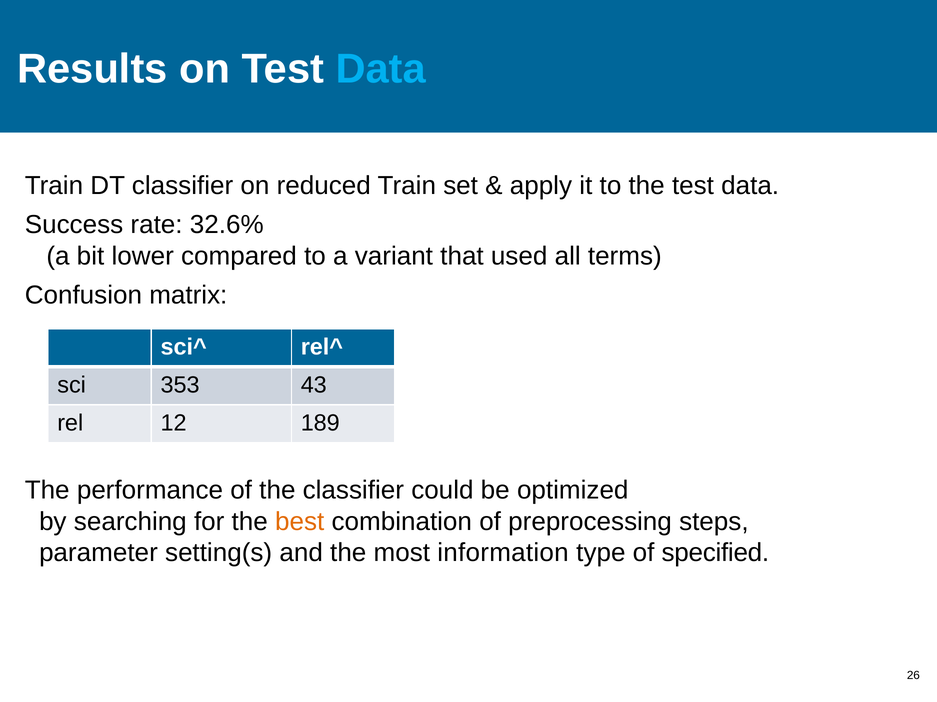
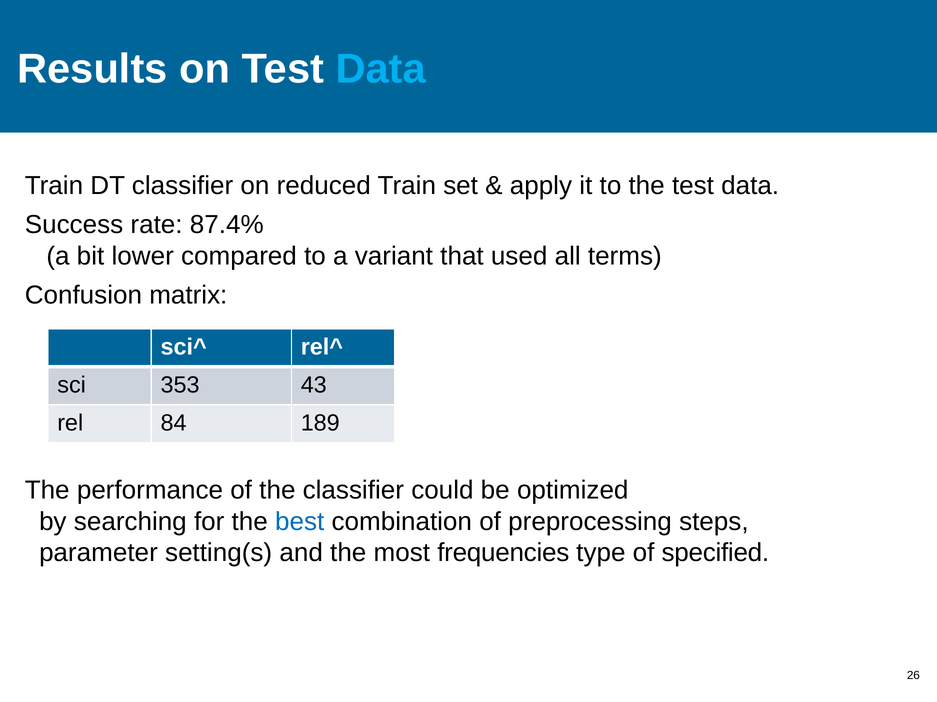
32.6%: 32.6% -> 87.4%
12: 12 -> 84
best colour: orange -> blue
information: information -> frequencies
